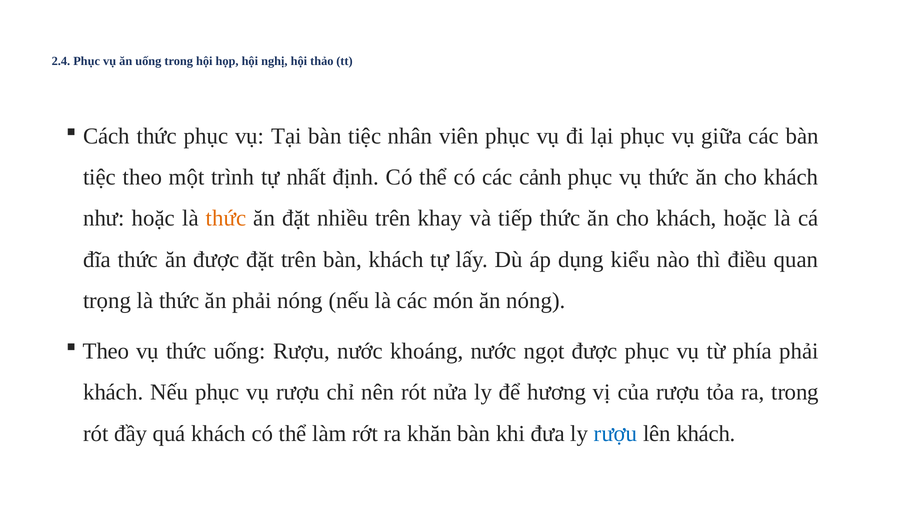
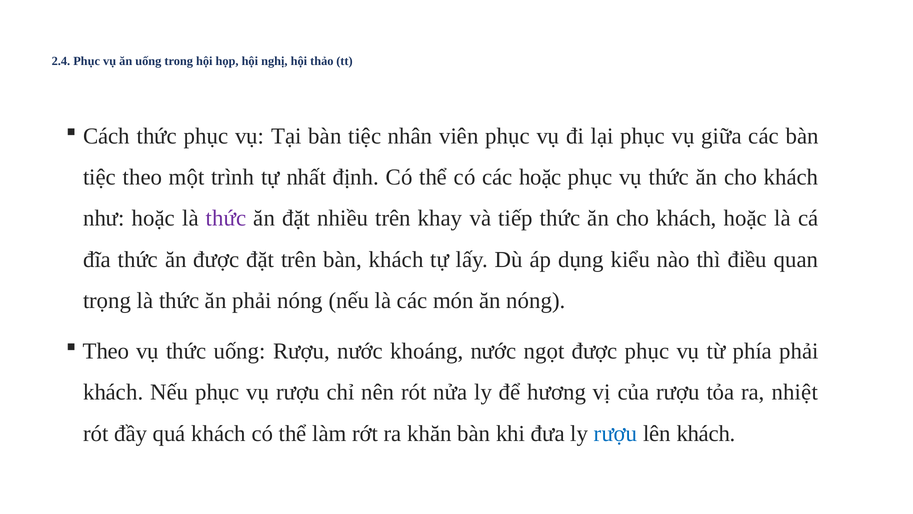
các cảnh: cảnh -> hoặc
thức at (226, 218) colour: orange -> purple
ra trong: trong -> nhiệt
